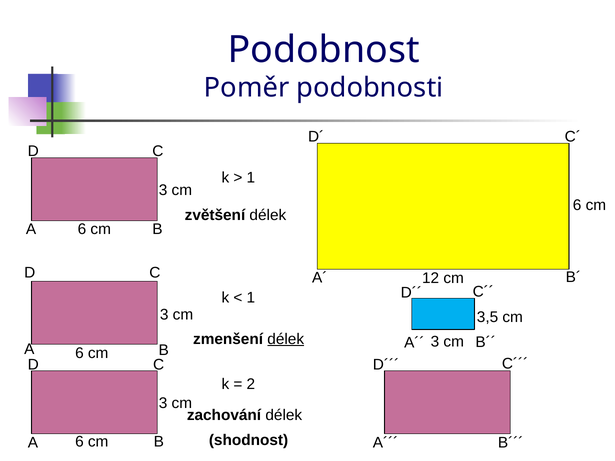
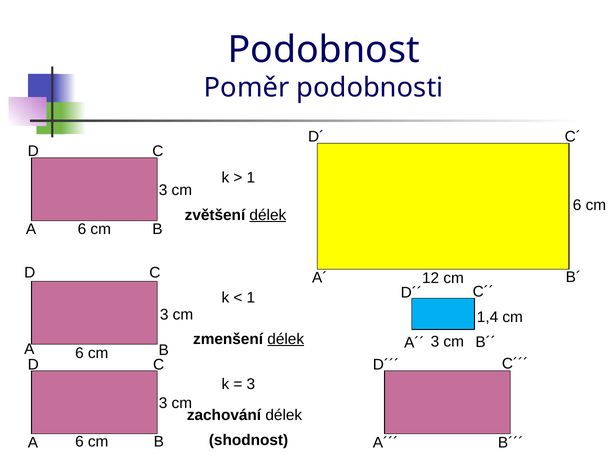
délek at (268, 215) underline: none -> present
3,5: 3,5 -> 1,4
2 at (251, 384): 2 -> 3
